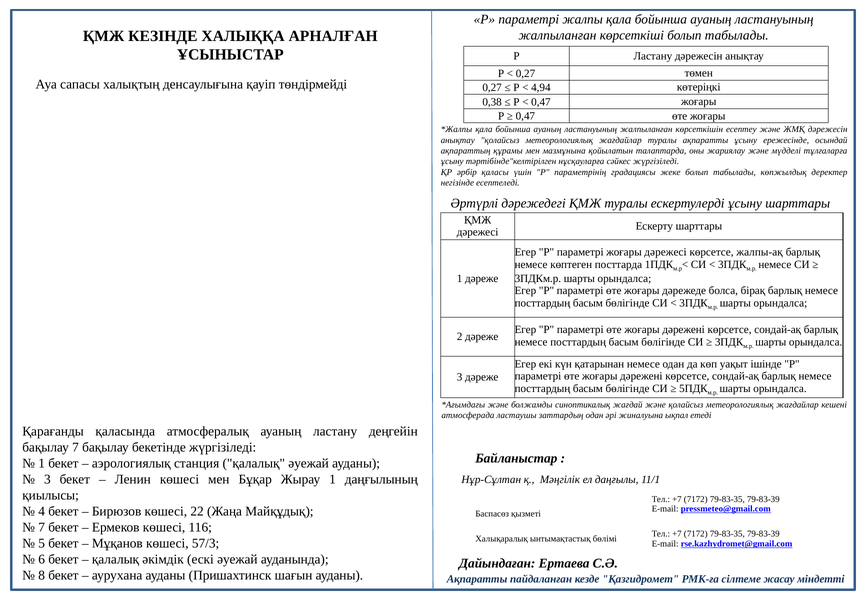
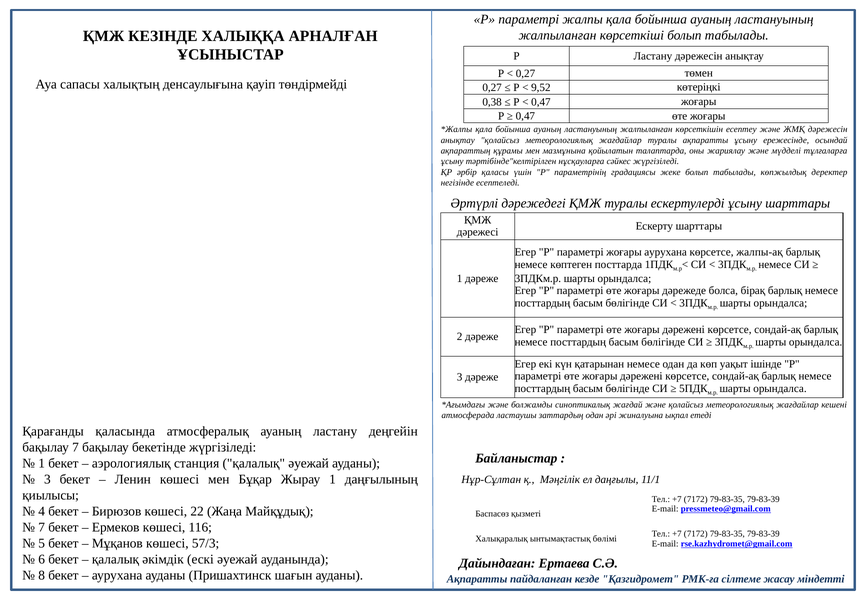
4,94: 4,94 -> 9,52
жоғары дәрежесі: дәрежесі -> аурухана
